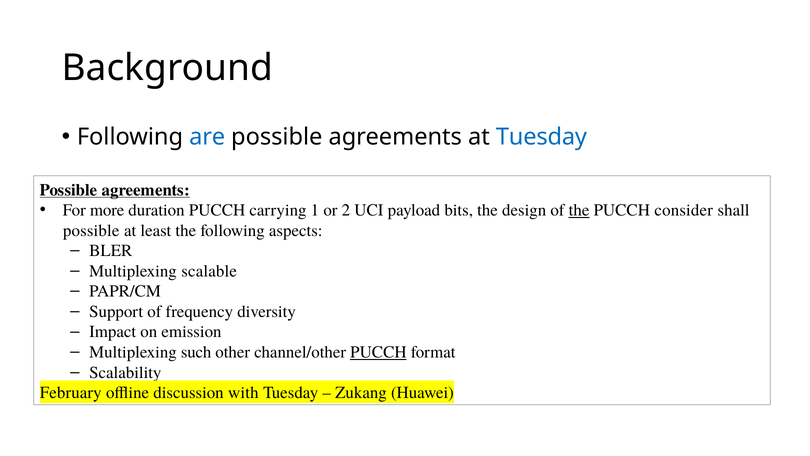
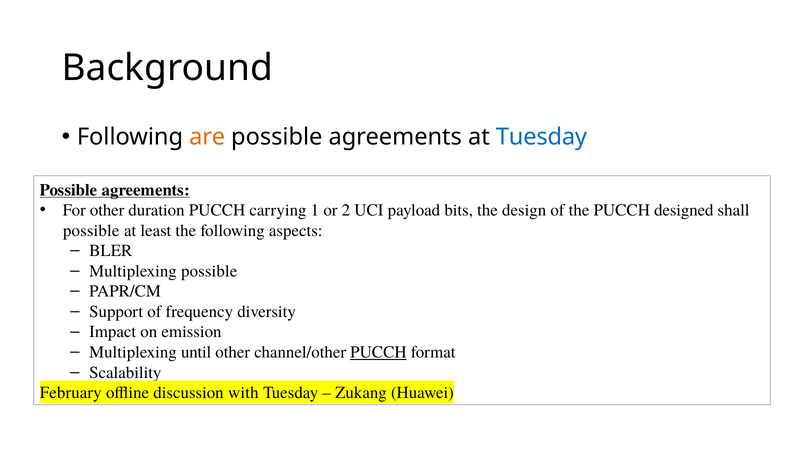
are colour: blue -> orange
For more: more -> other
the at (579, 210) underline: present -> none
consider: consider -> designed
Multiplexing scalable: scalable -> possible
such: such -> until
